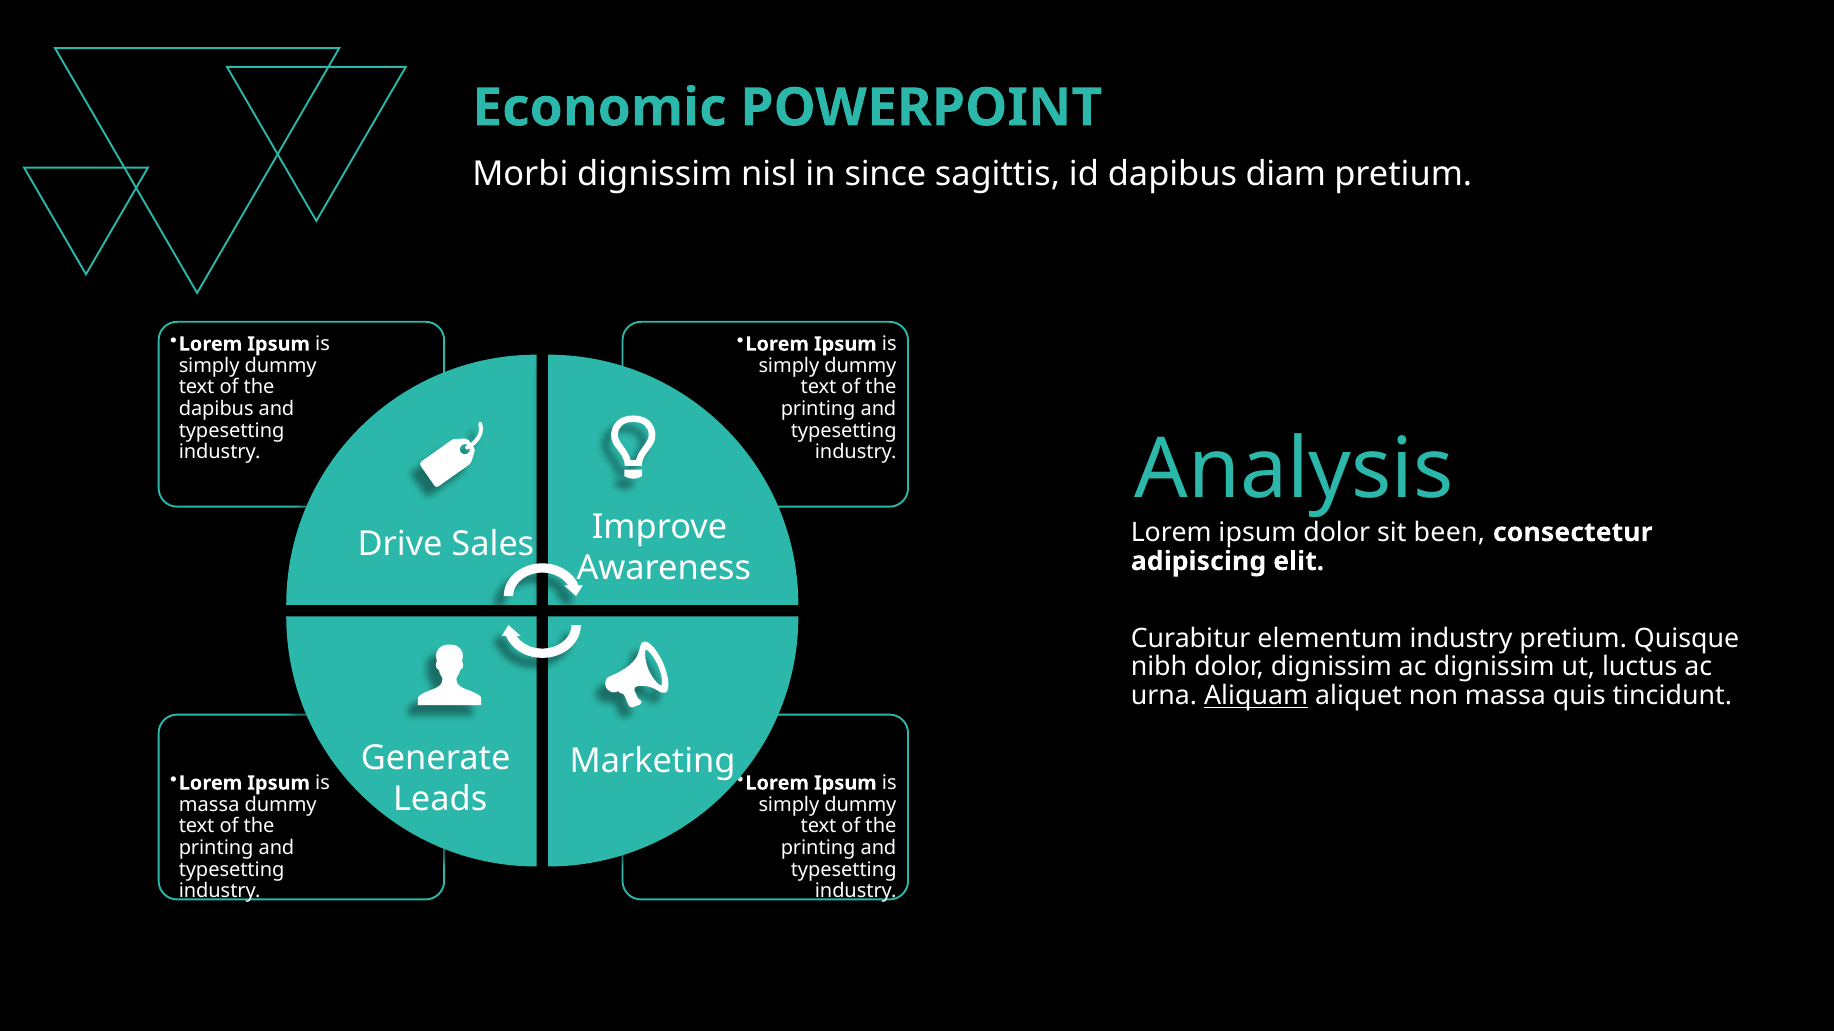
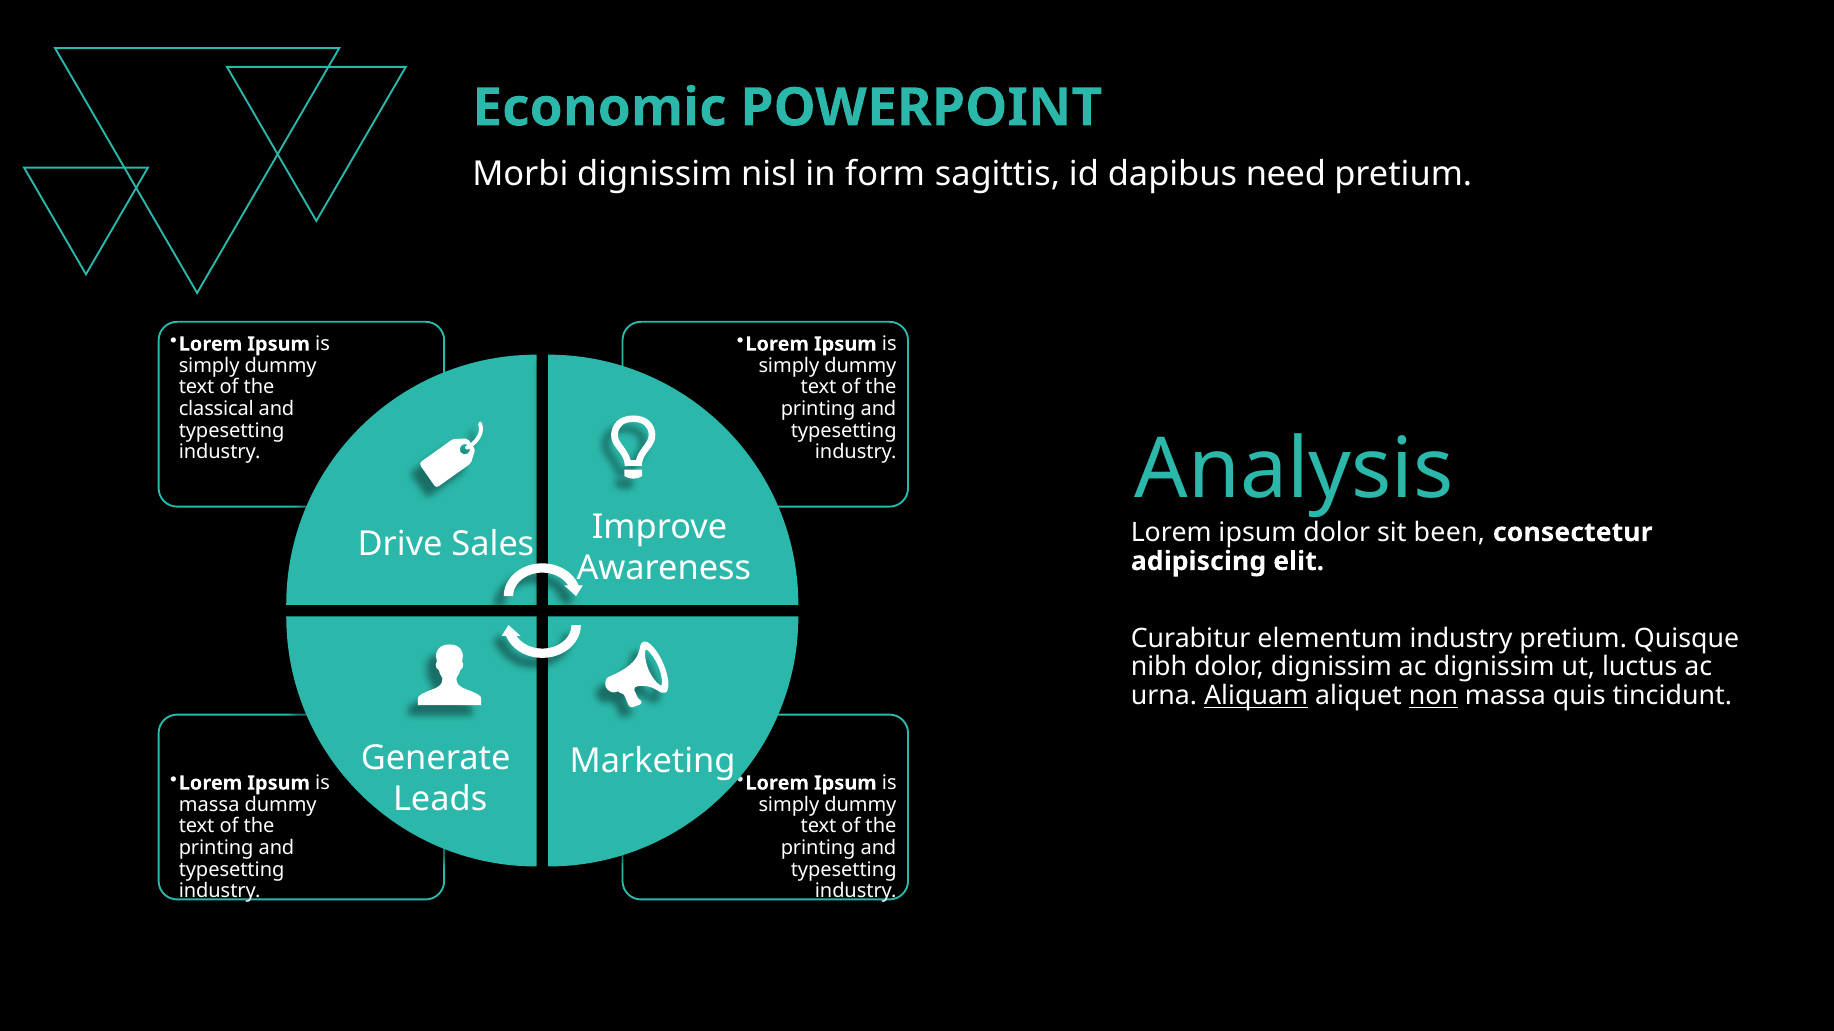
since: since -> form
diam: diam -> need
dapibus at (216, 409): dapibus -> classical
non underline: none -> present
